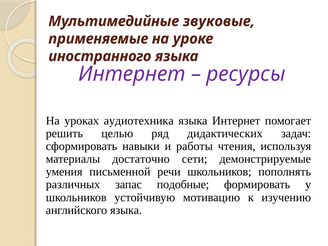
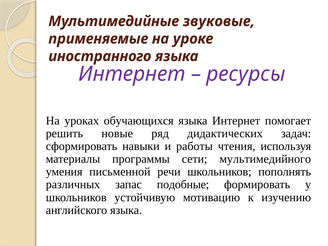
аудиотехника: аудиотехника -> обучающихся
целью: целью -> новые
достаточно: достаточно -> программы
демонстрируемые: демонстрируемые -> мультимедийного
